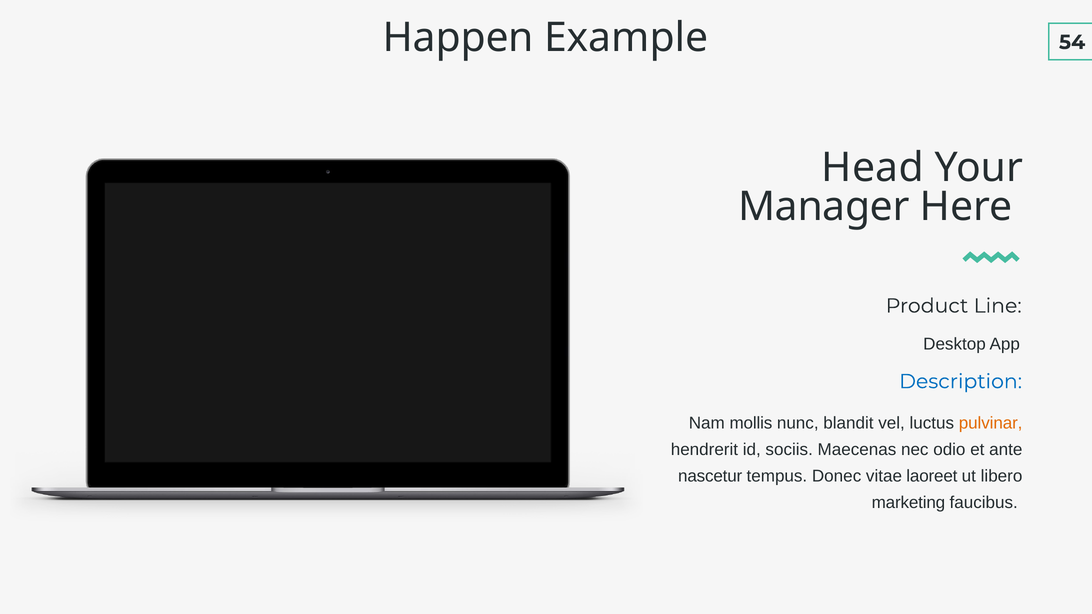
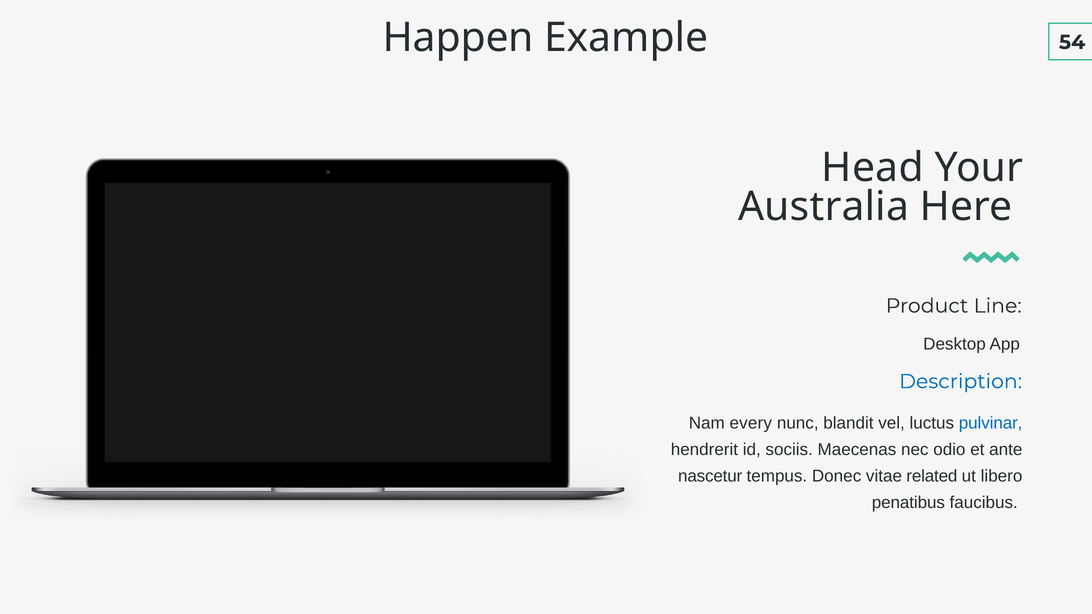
Manager: Manager -> Australia
mollis: mollis -> every
pulvinar colour: orange -> blue
laoreet: laoreet -> related
marketing: marketing -> penatibus
